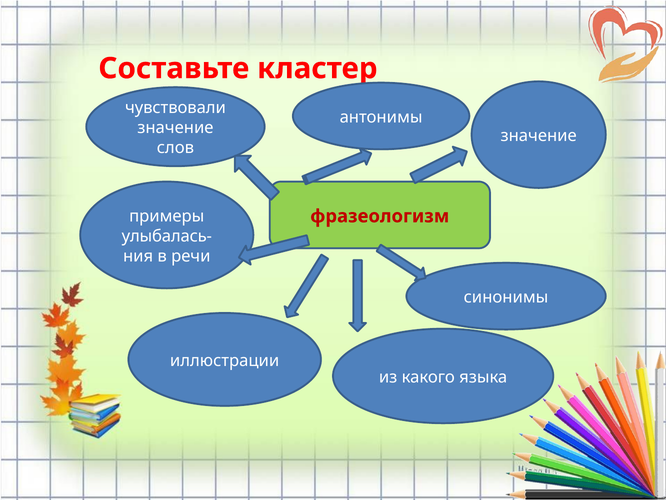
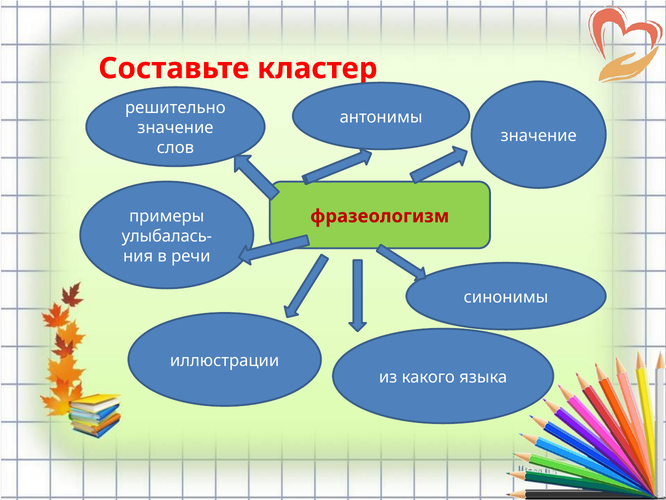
чувствовали: чувствовали -> решительно
